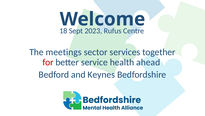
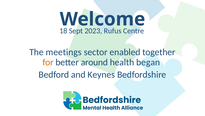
services: services -> enabled
for colour: red -> orange
service: service -> around
ahead: ahead -> began
